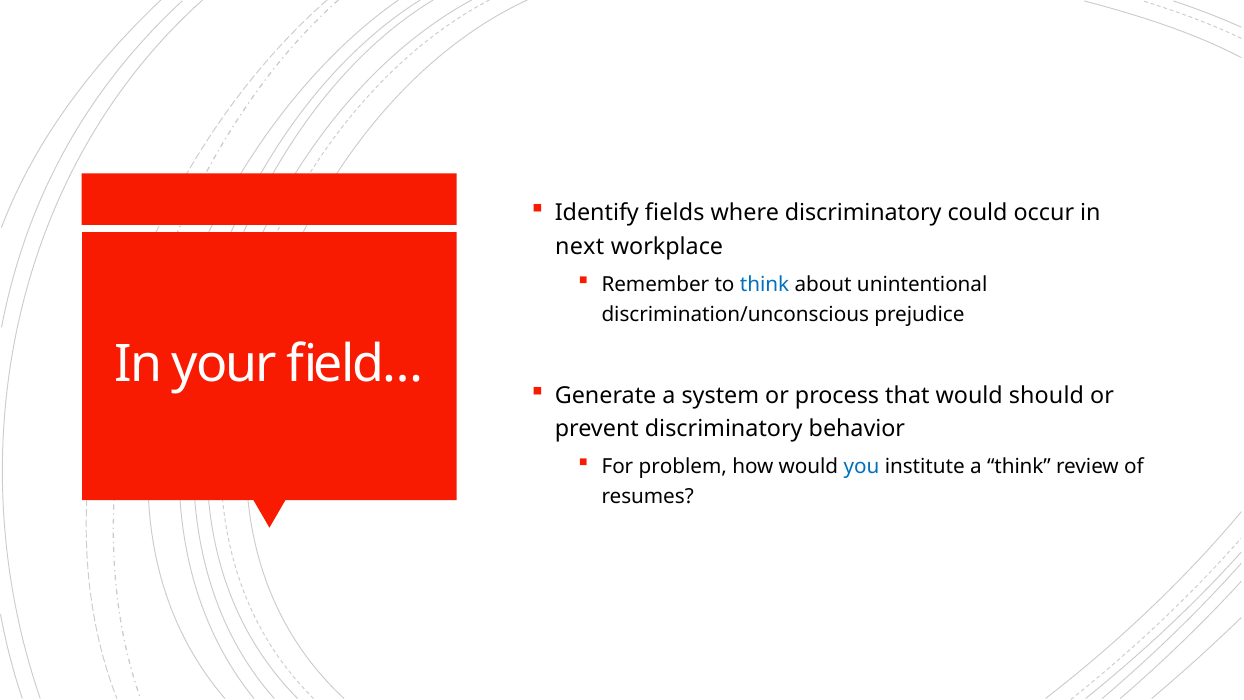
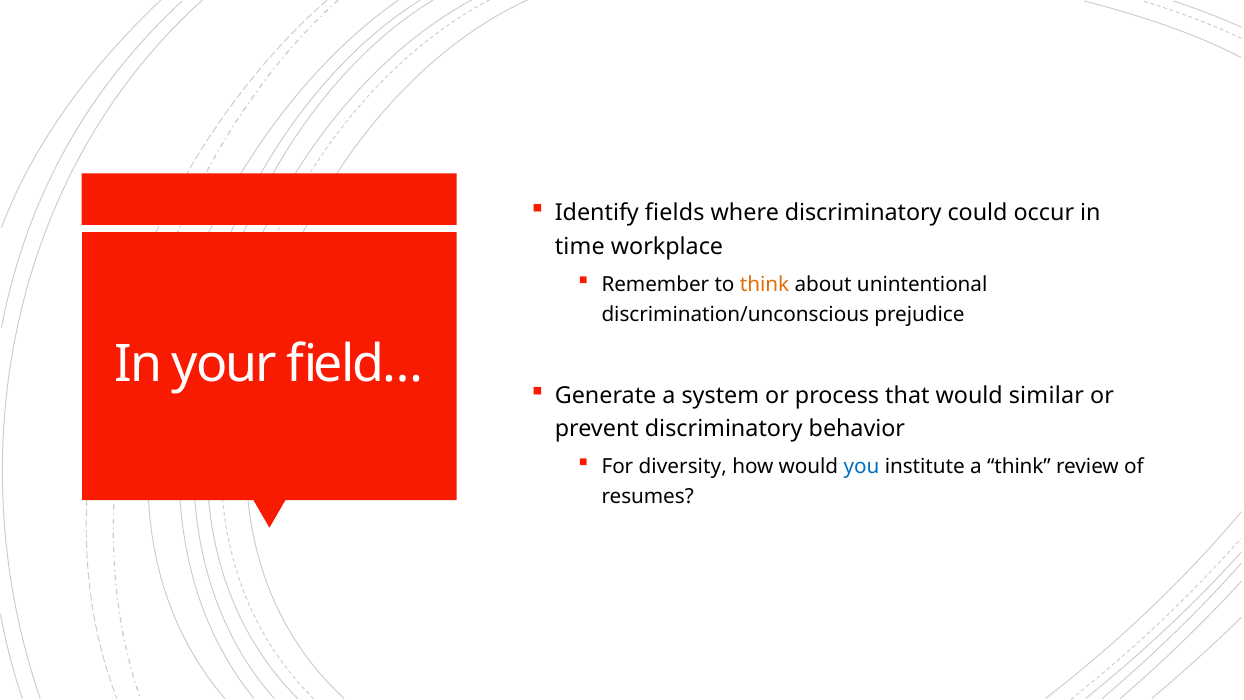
next: next -> time
think at (765, 284) colour: blue -> orange
should: should -> similar
problem: problem -> diversity
